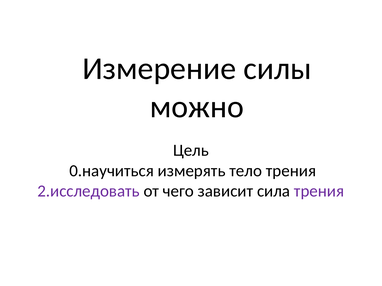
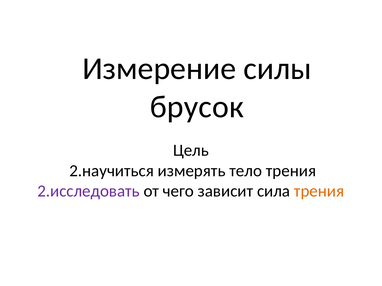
можно: можно -> брусок
0.научиться: 0.научиться -> 2.научиться
трения at (319, 191) colour: purple -> orange
